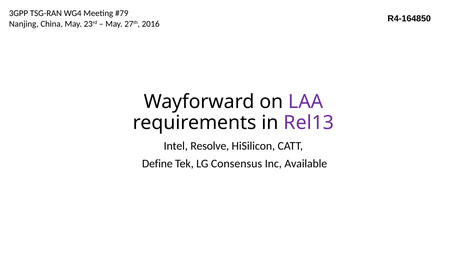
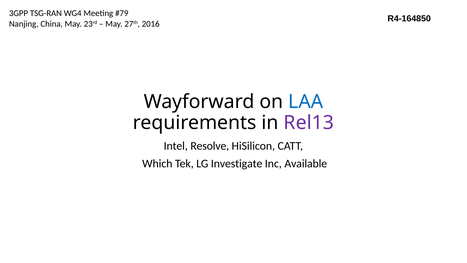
LAA colour: purple -> blue
Define: Define -> Which
Consensus: Consensus -> Investigate
